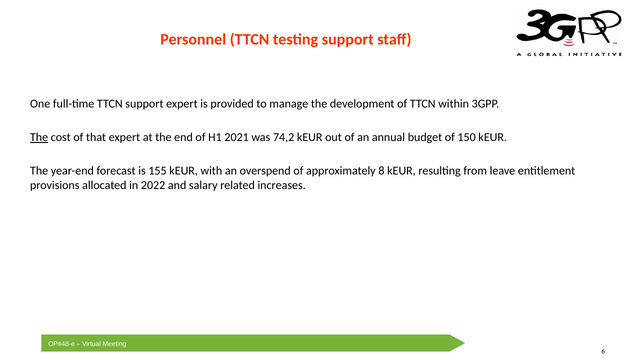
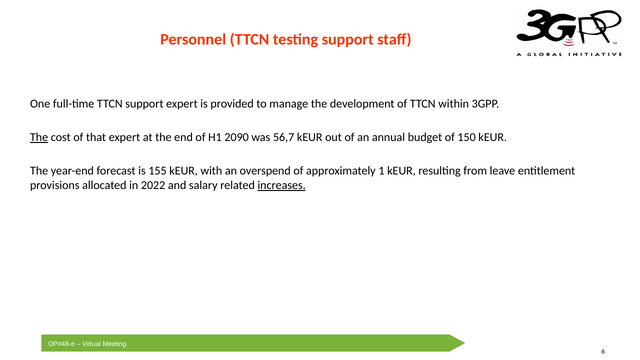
2021: 2021 -> 2090
74,2: 74,2 -> 56,7
8: 8 -> 1
increases underline: none -> present
